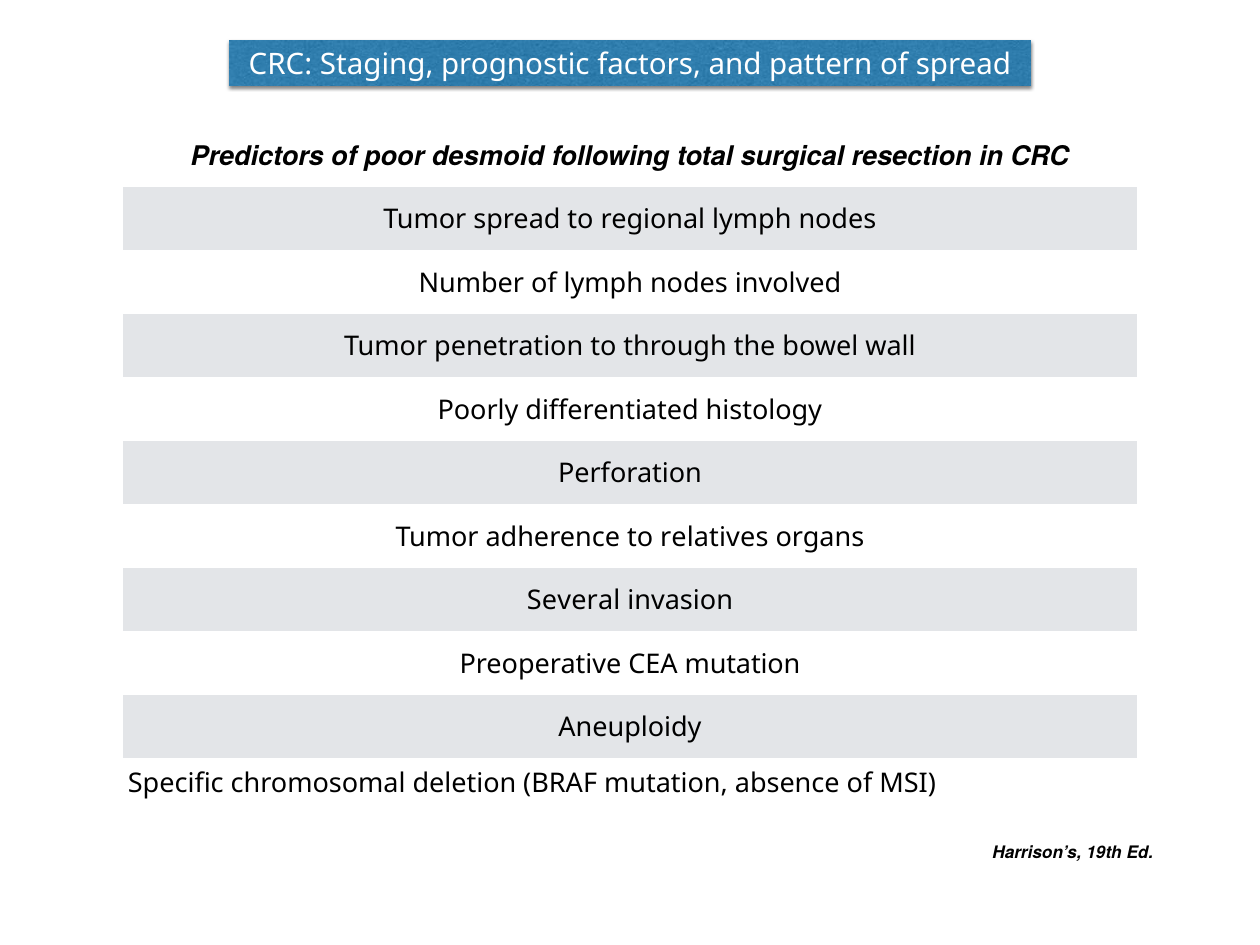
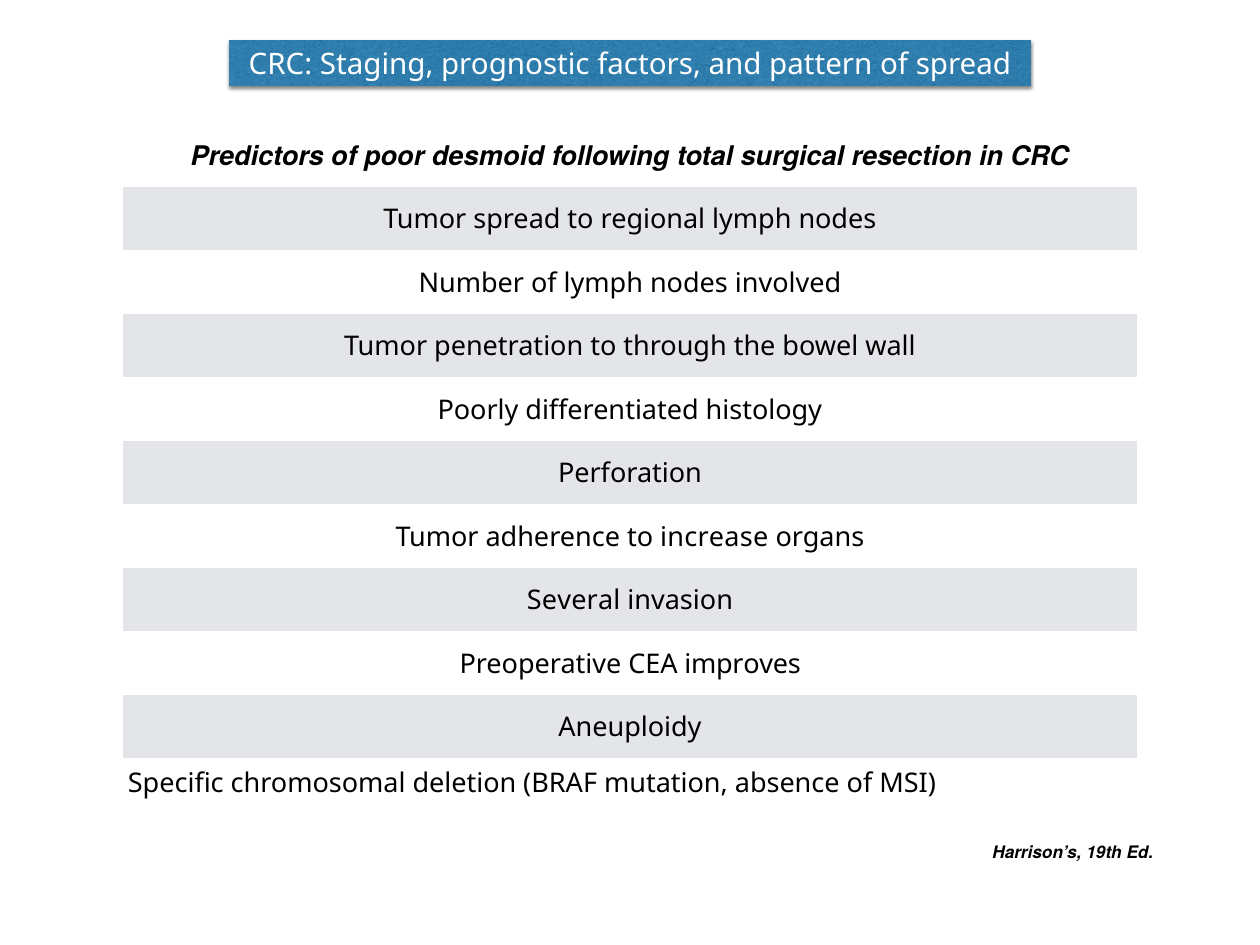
relatives: relatives -> increase
CEA mutation: mutation -> improves
